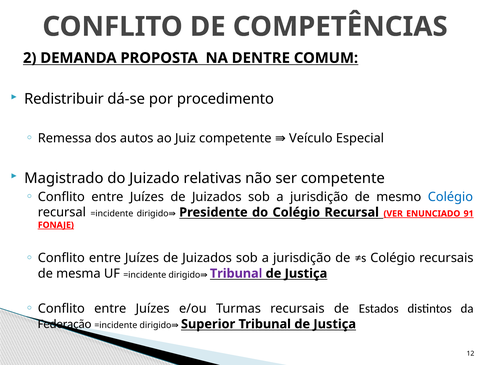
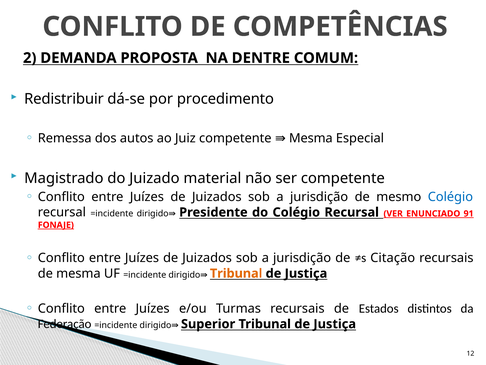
competente Veículo: Veículo -> Mesma
relativas: relativas -> material
≠s Colégio: Colégio -> Citação
Tribunal at (236, 273) colour: purple -> orange
